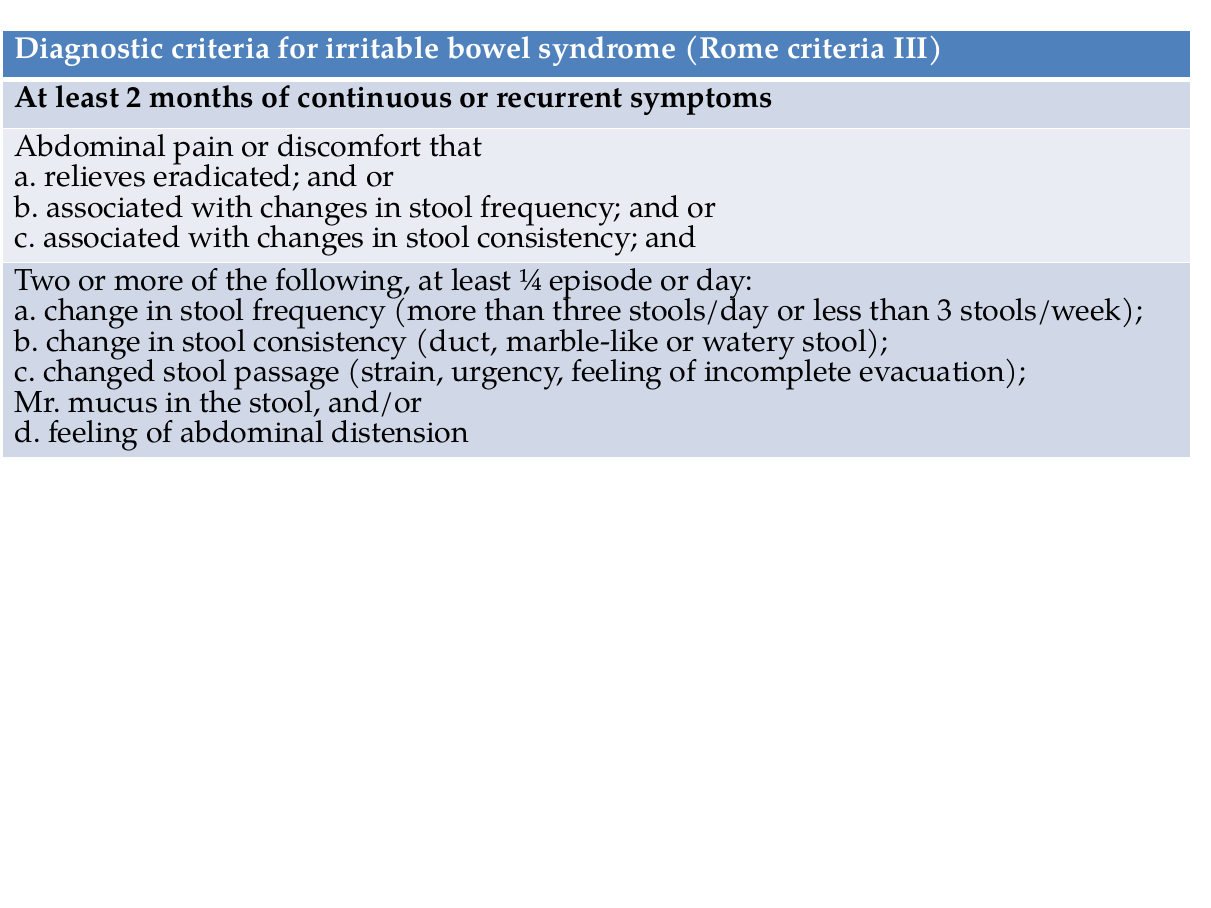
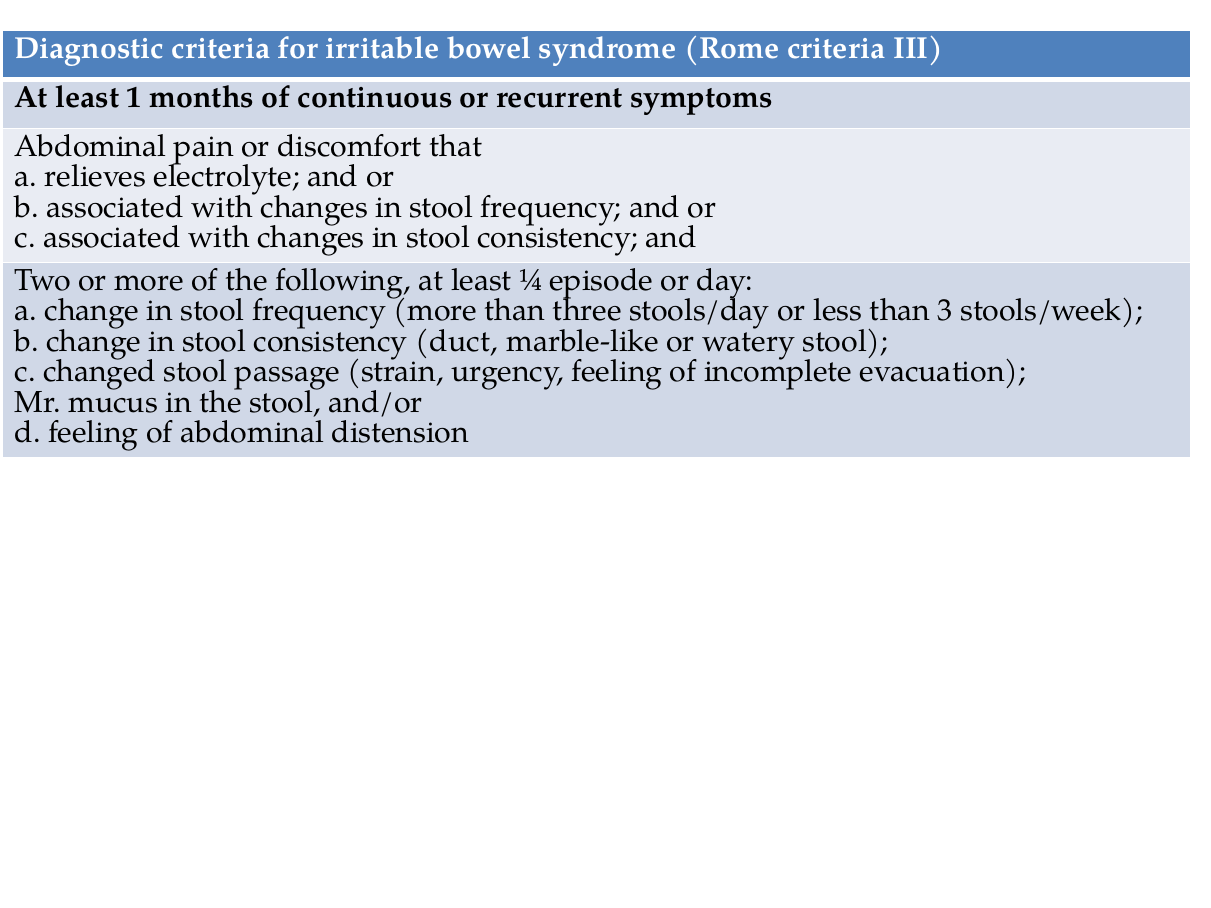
2: 2 -> 1
eradicated: eradicated -> electrolyte
